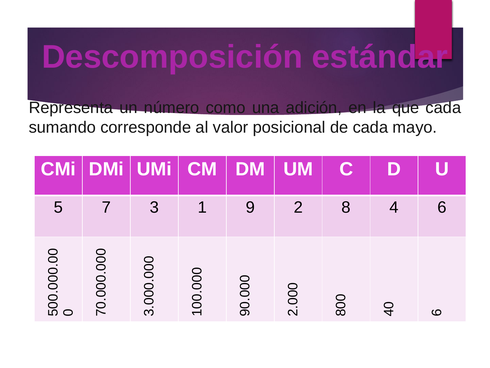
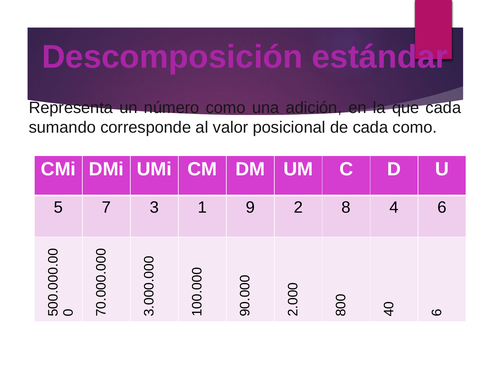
cada mayo: mayo -> como
